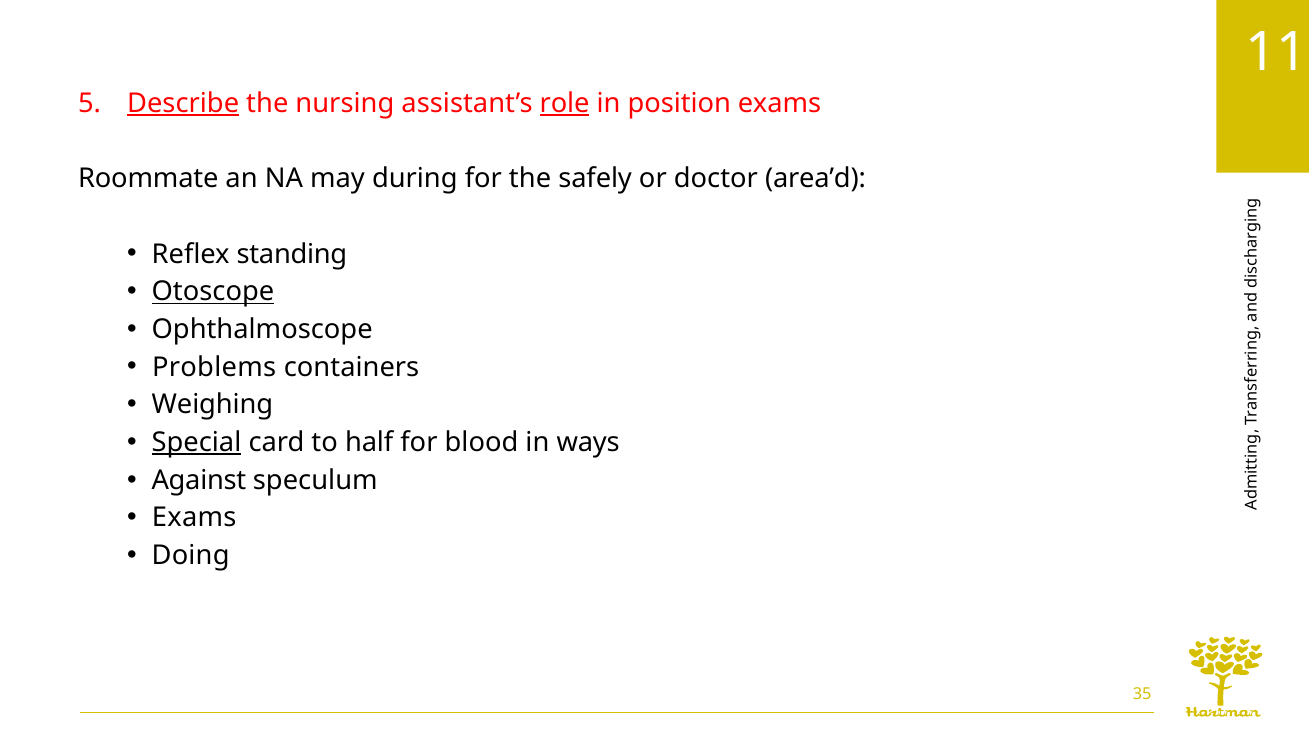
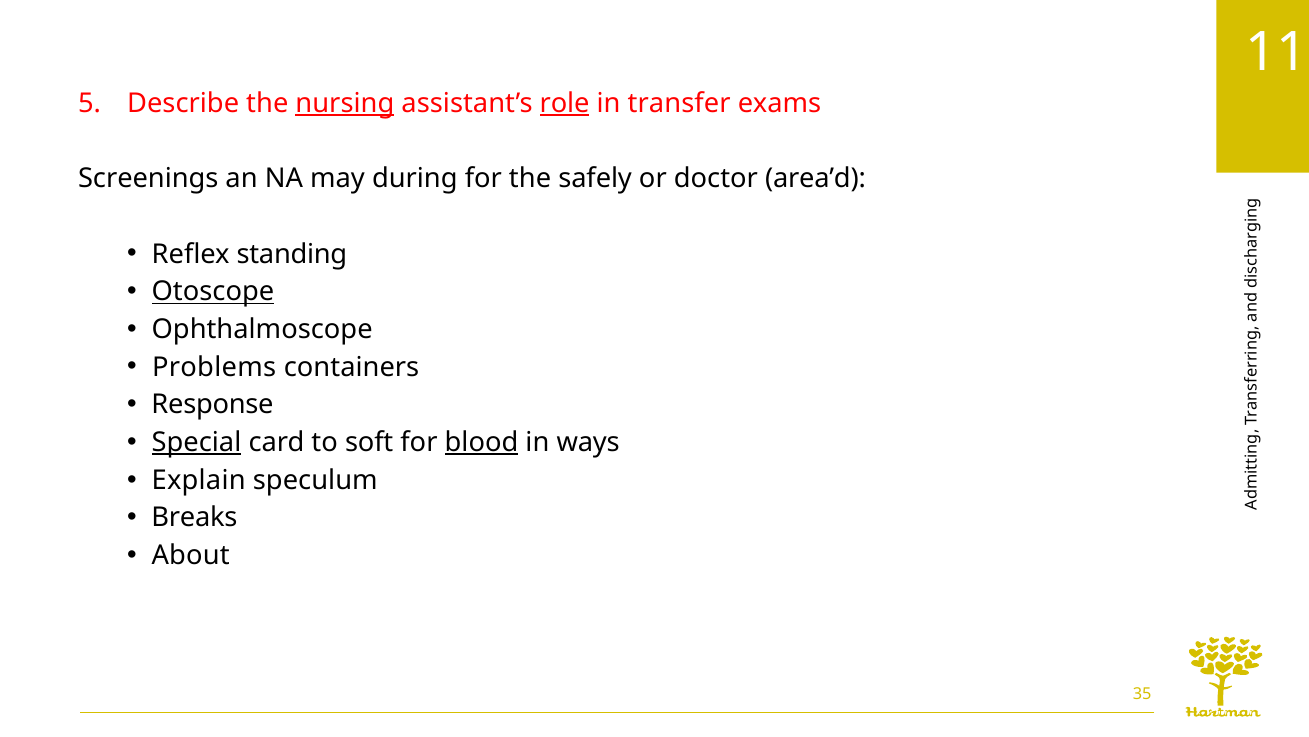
Describe underline: present -> none
nursing underline: none -> present
position: position -> transfer
Roommate: Roommate -> Screenings
Weighing: Weighing -> Response
half: half -> soft
blood underline: none -> present
Against: Against -> Explain
Exams at (194, 517): Exams -> Breaks
Doing: Doing -> About
